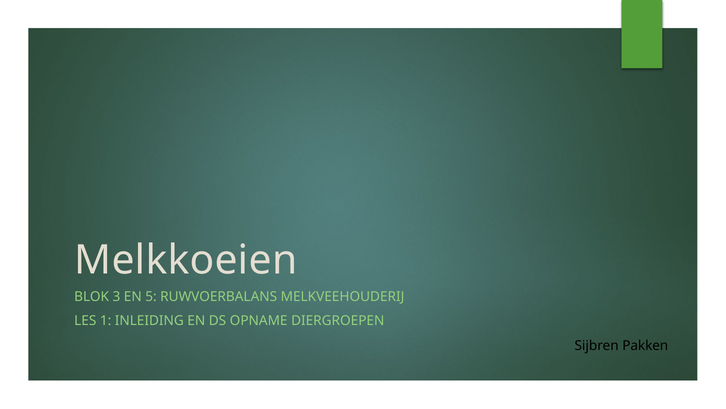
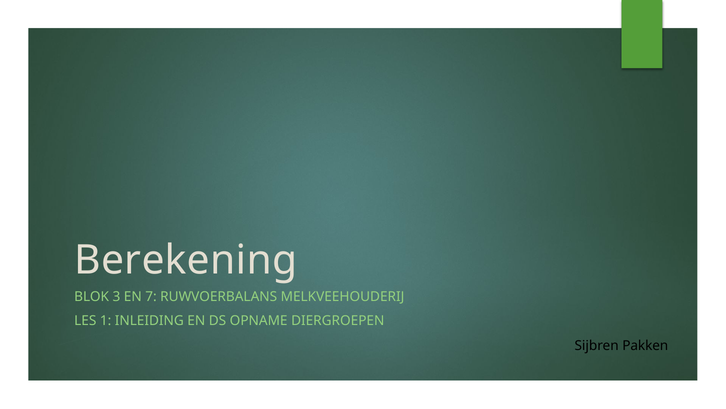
Melkkoeien: Melkkoeien -> Berekening
5: 5 -> 7
